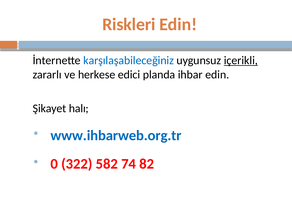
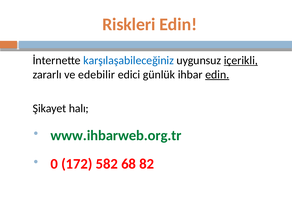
herkese: herkese -> edebilir
planda: planda -> günlük
edin at (217, 75) underline: none -> present
www.ihbarweb.org.tr colour: blue -> green
322: 322 -> 172
74: 74 -> 68
